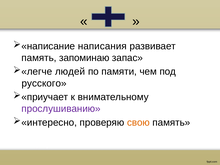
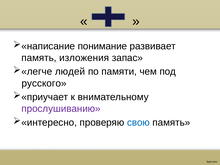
написания: написания -> понимание
запоминаю: запоминаю -> изложения
свою colour: orange -> blue
